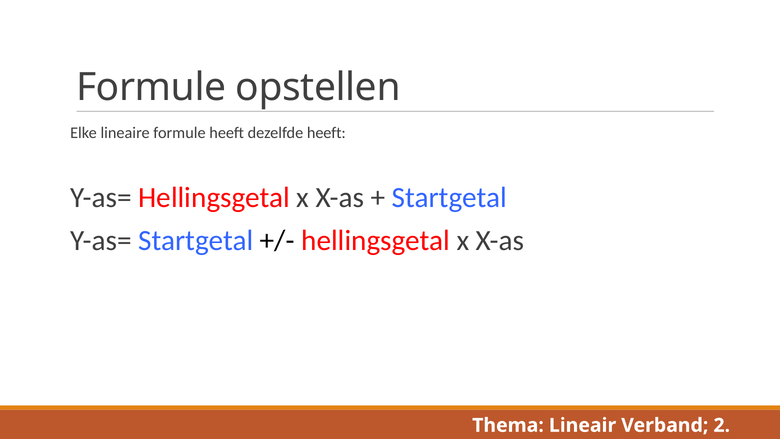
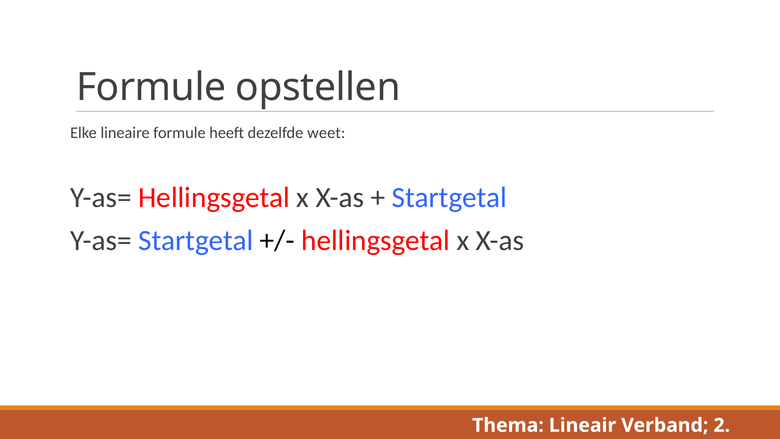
dezelfde heeft: heeft -> weet
